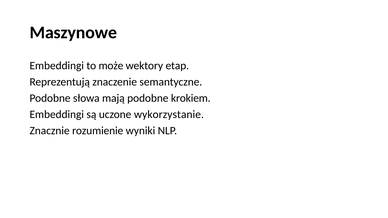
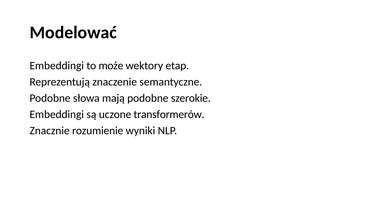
Maszynowe: Maszynowe -> Modelować
krokiem: krokiem -> szerokie
wykorzystanie: wykorzystanie -> transformerów
